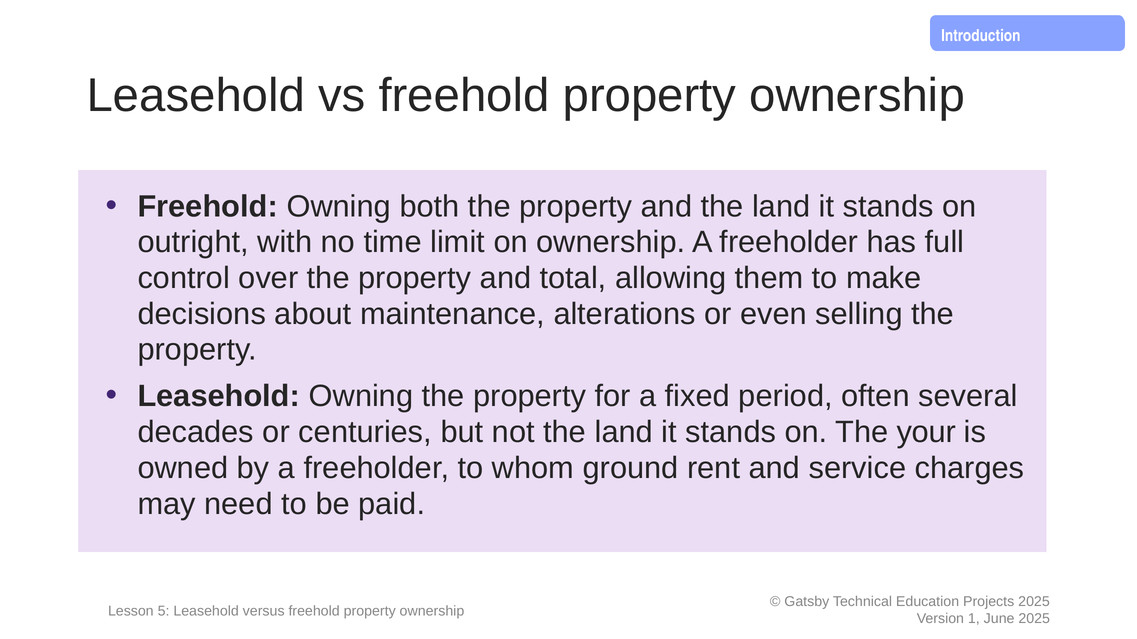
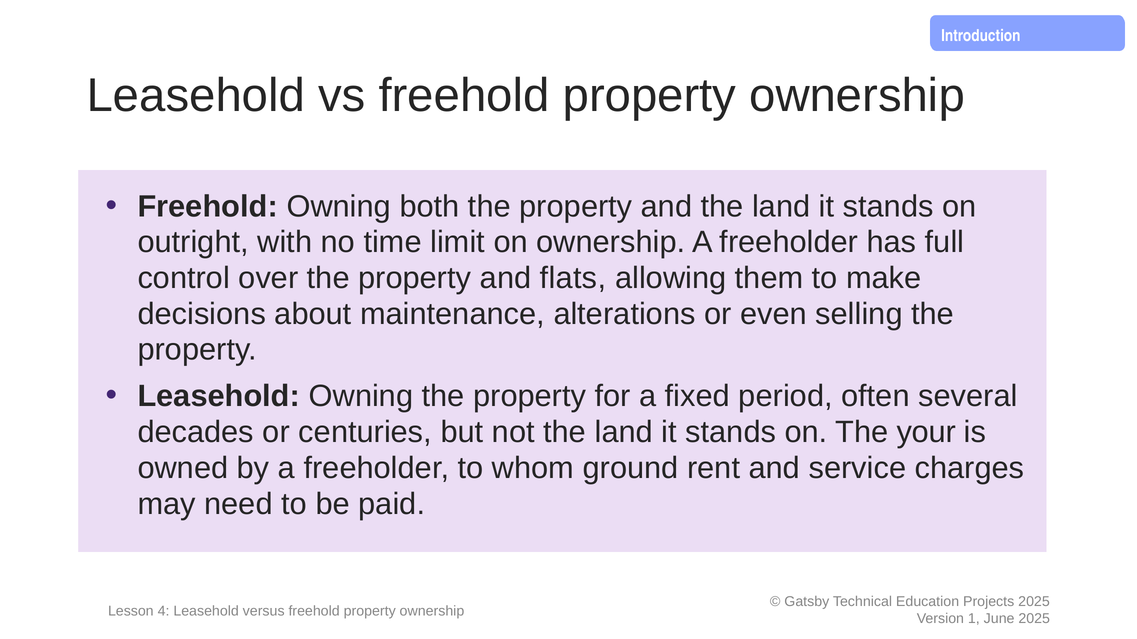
total: total -> flats
5: 5 -> 4
